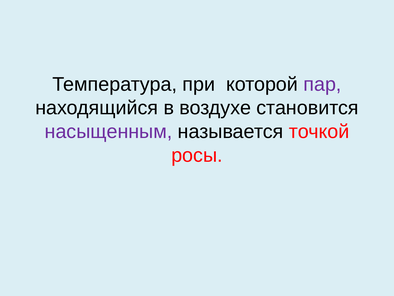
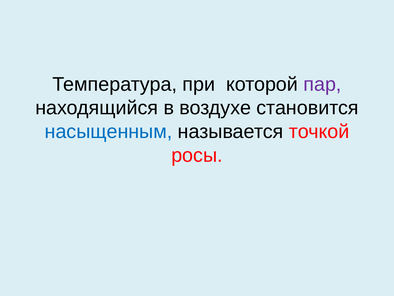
насыщенным colour: purple -> blue
